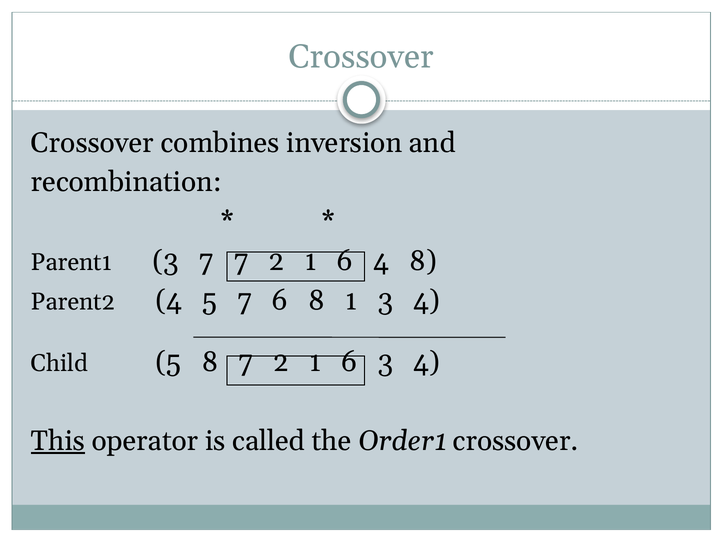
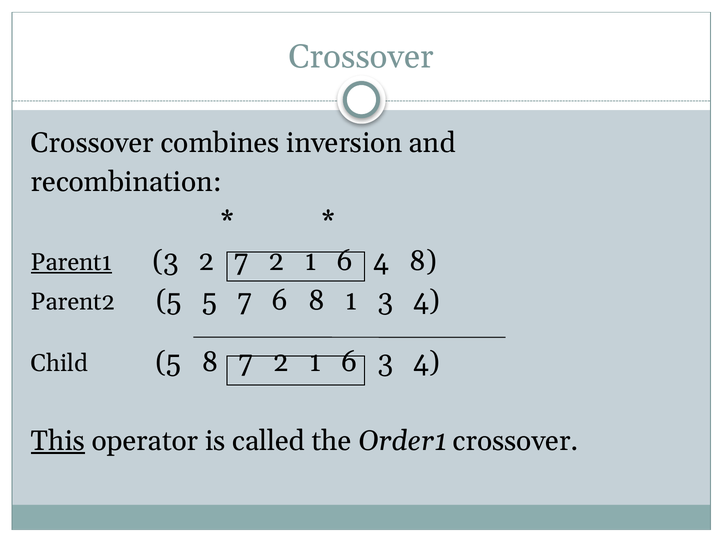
Parent1 underline: none -> present
3 7: 7 -> 2
Parent2 4: 4 -> 5
